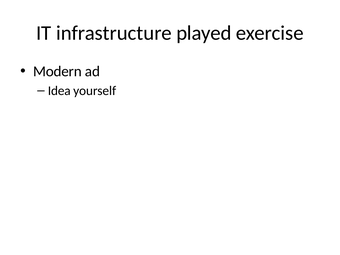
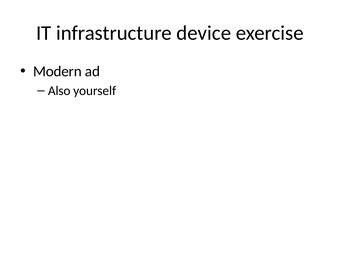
played: played -> device
Idea: Idea -> Also
